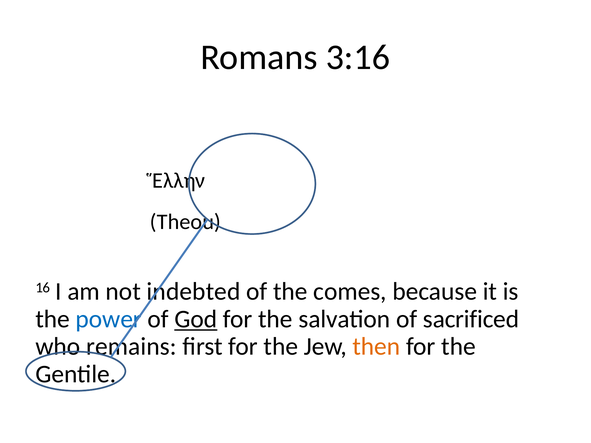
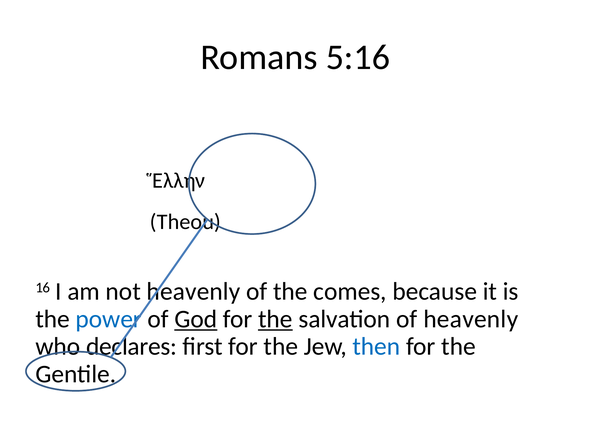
3:16: 3:16 -> 5:16
not indebted: indebted -> heavenly
the at (275, 319) underline: none -> present
of sacrificed: sacrificed -> heavenly
remains: remains -> declares
then colour: orange -> blue
